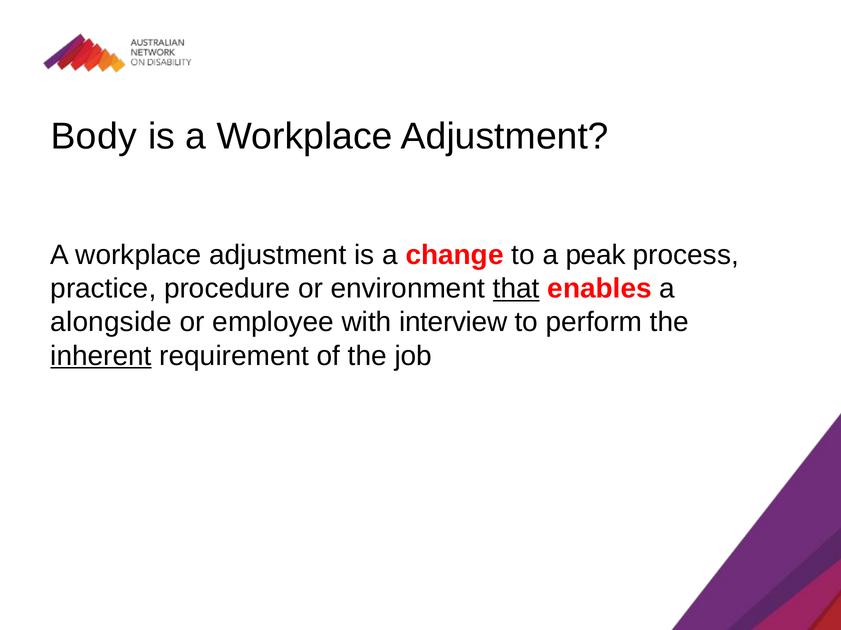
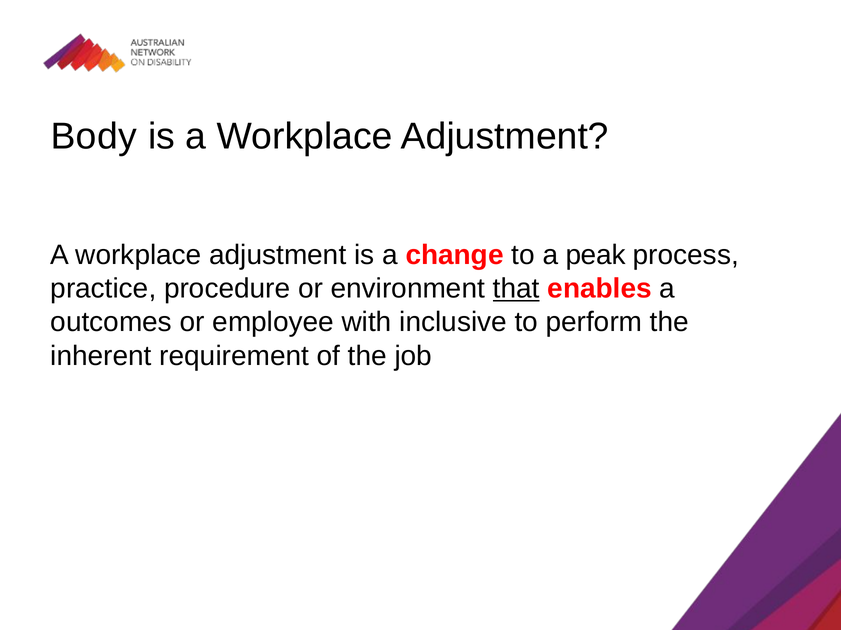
alongside: alongside -> outcomes
interview: interview -> inclusive
inherent underline: present -> none
